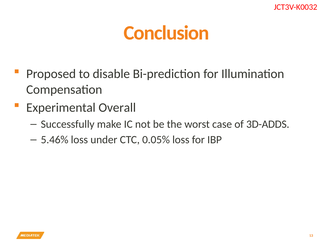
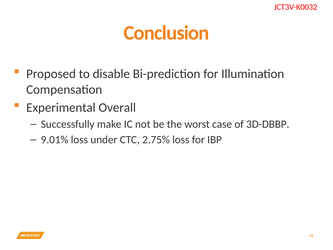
3D-ADDS: 3D-ADDS -> 3D-DBBP
5.46%: 5.46% -> 9.01%
0.05%: 0.05% -> 2.75%
